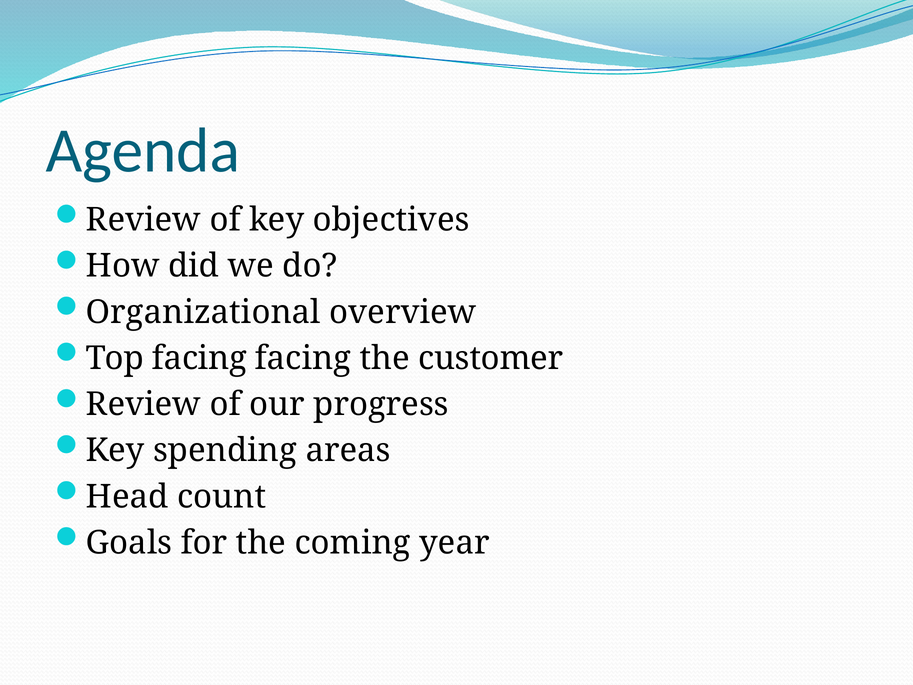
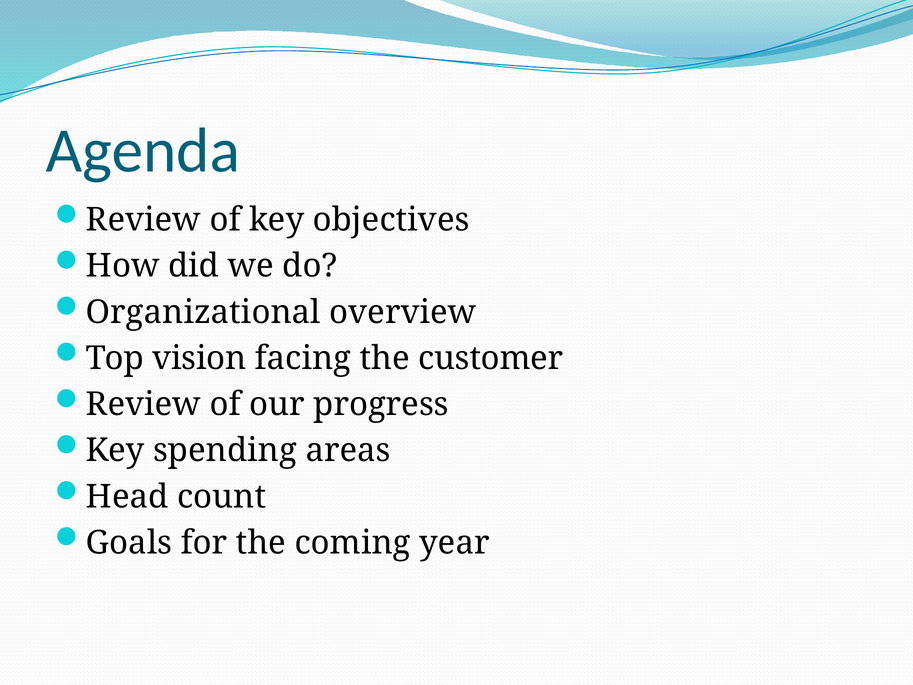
Top facing: facing -> vision
